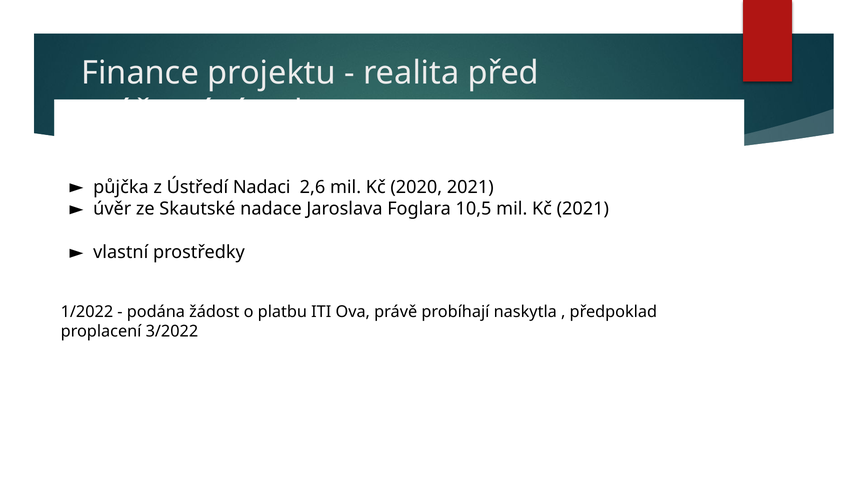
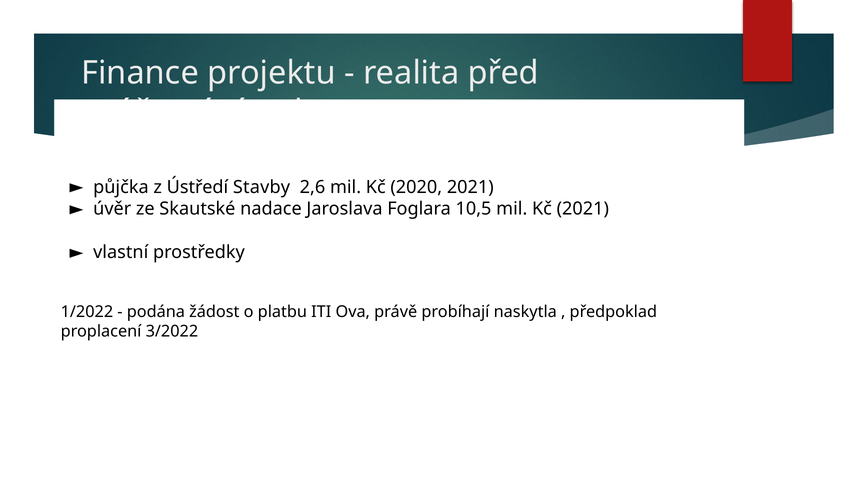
Nadaci: Nadaci -> Stavby
